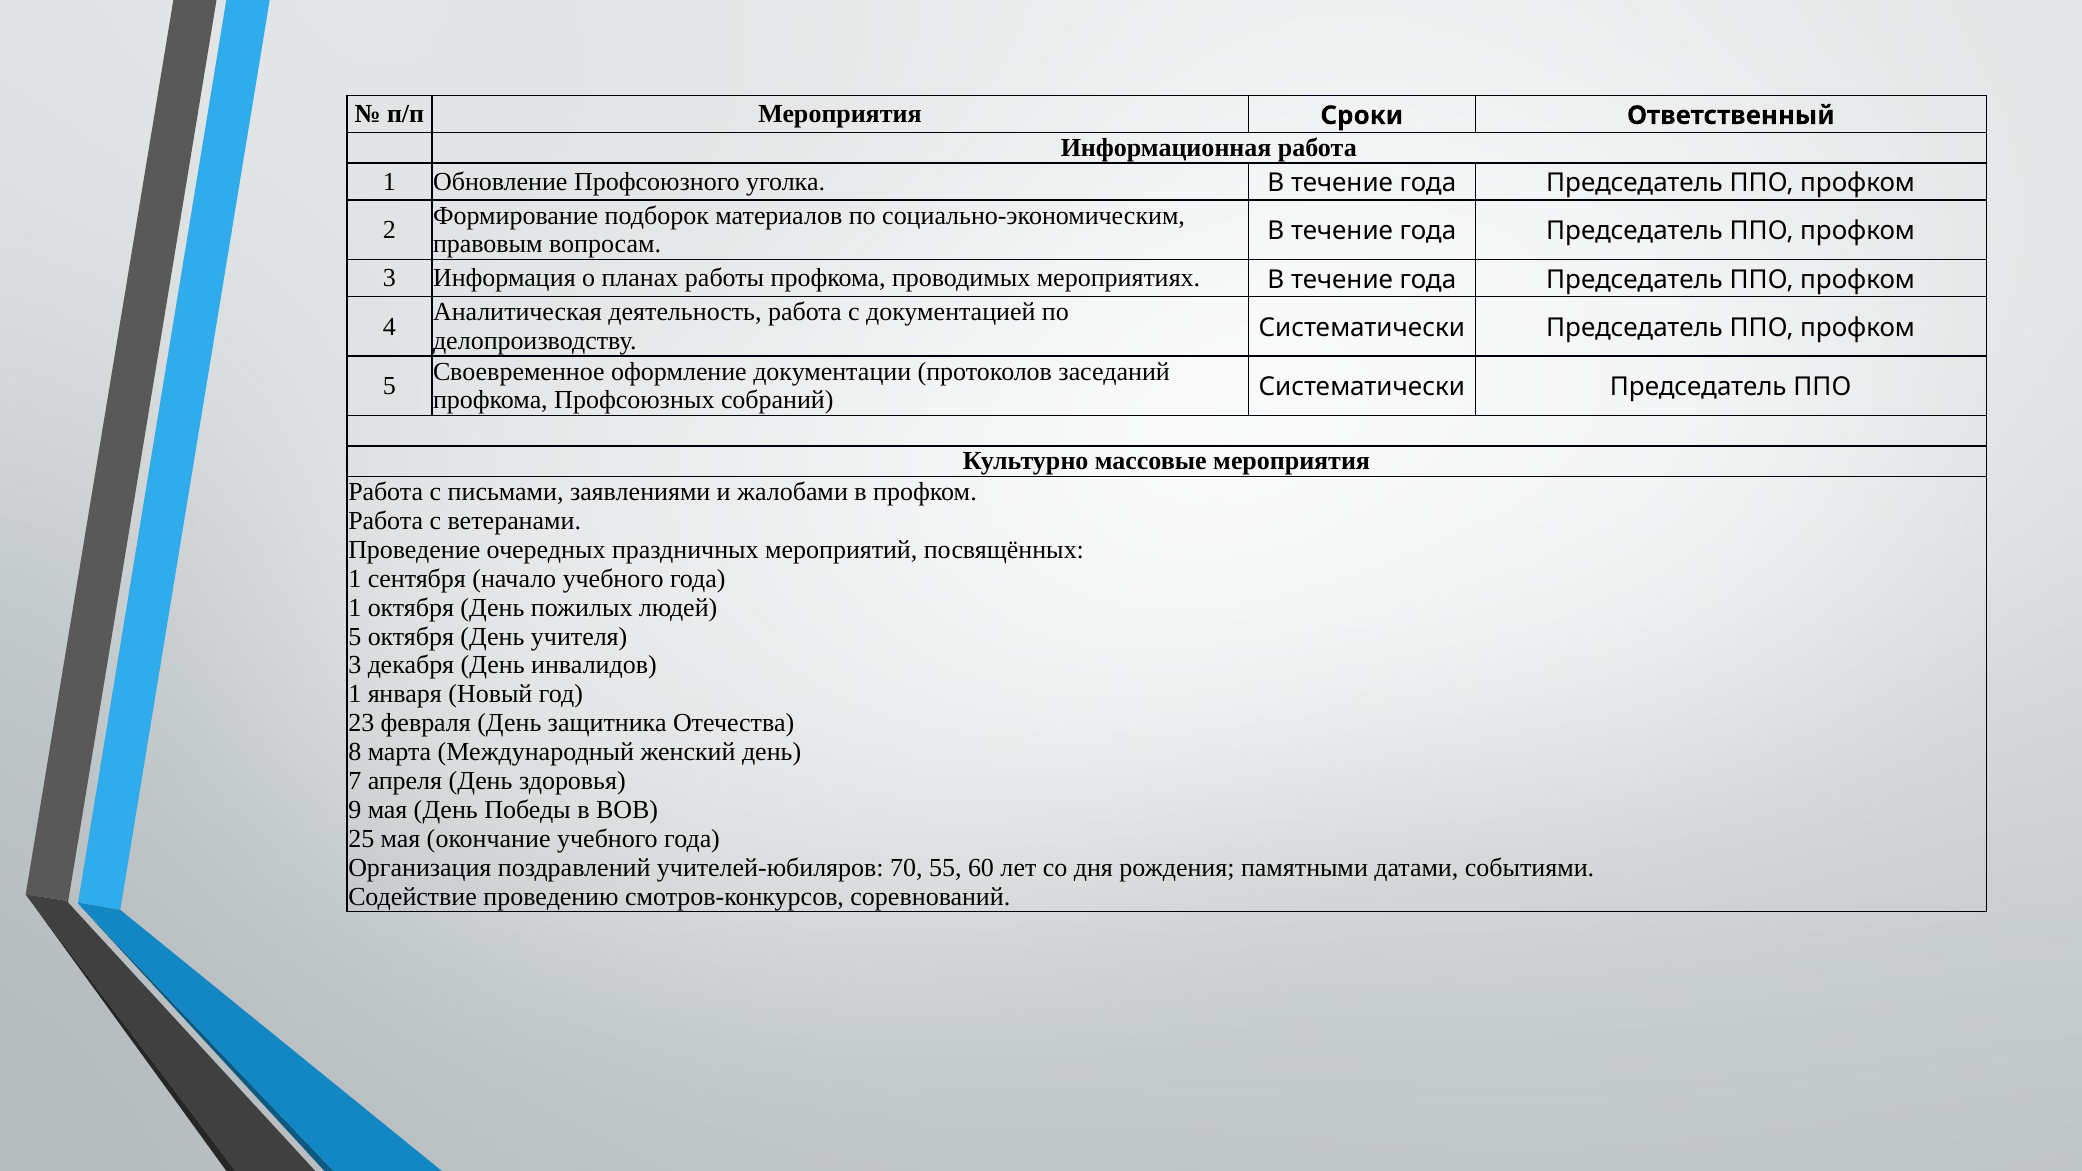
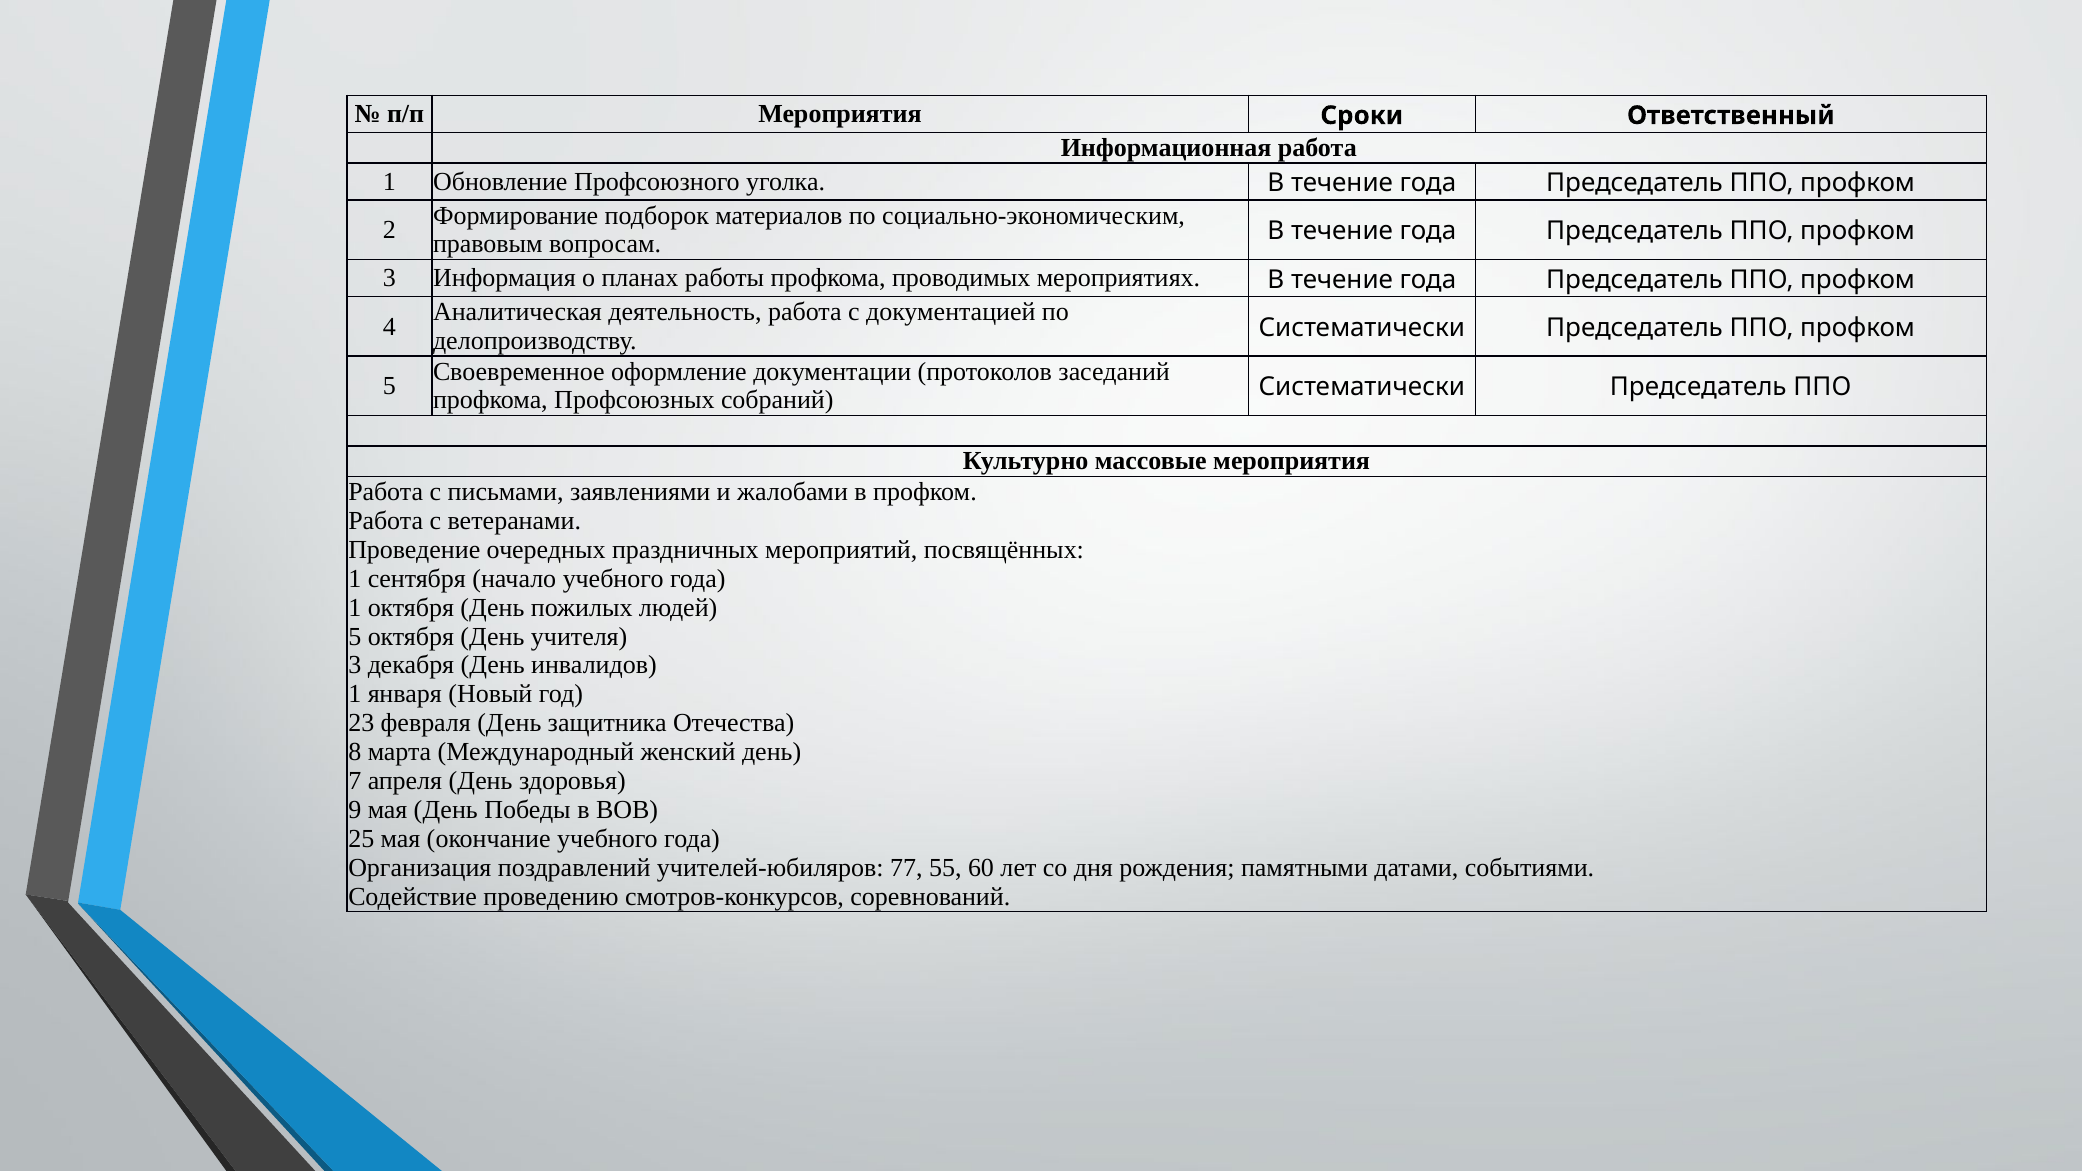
70: 70 -> 77
